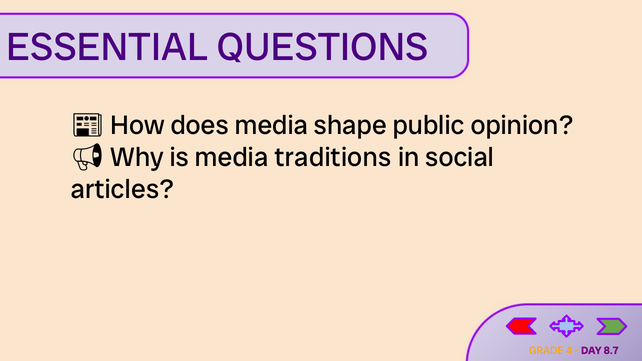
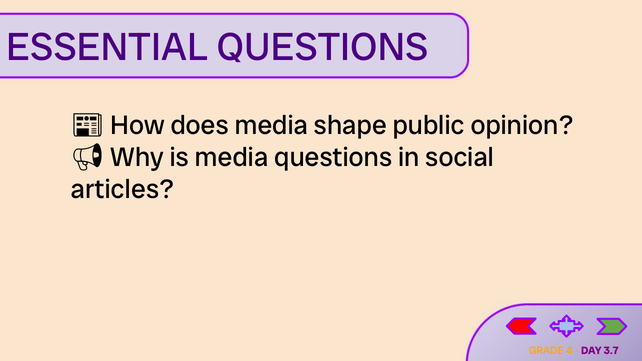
media traditions: traditions -> questions
8.7: 8.7 -> 3.7
